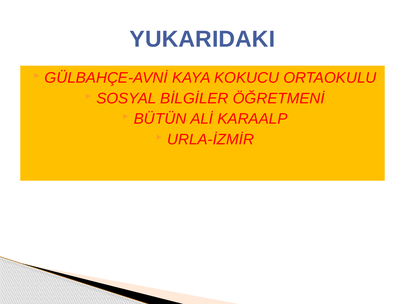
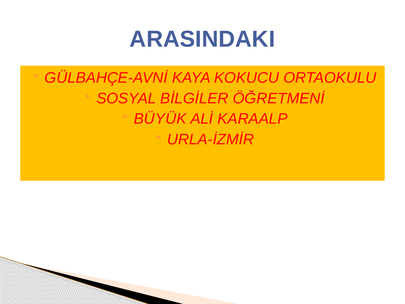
YUKARIDAKI: YUKARIDAKI -> ARASINDAKI
BÜTÜN: BÜTÜN -> BÜYÜK
